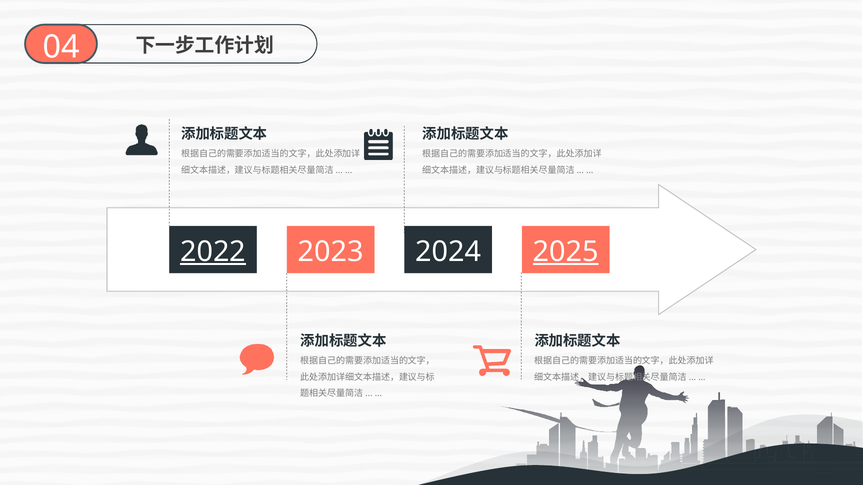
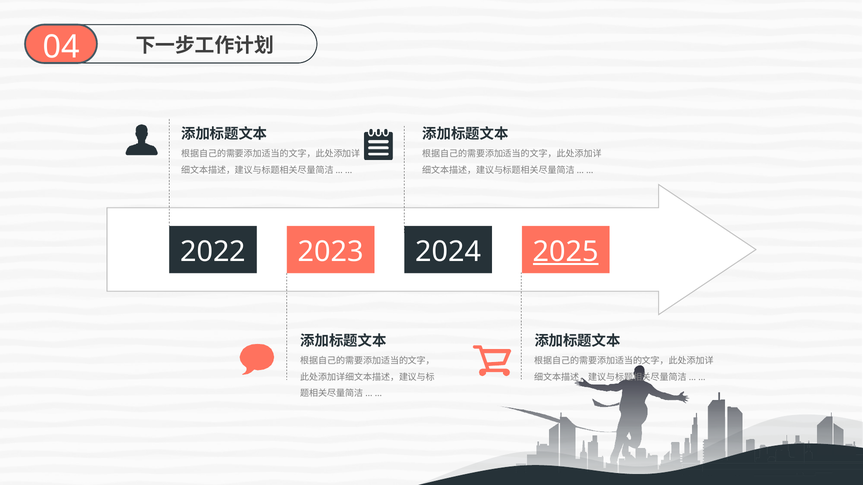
2022 underline: present -> none
